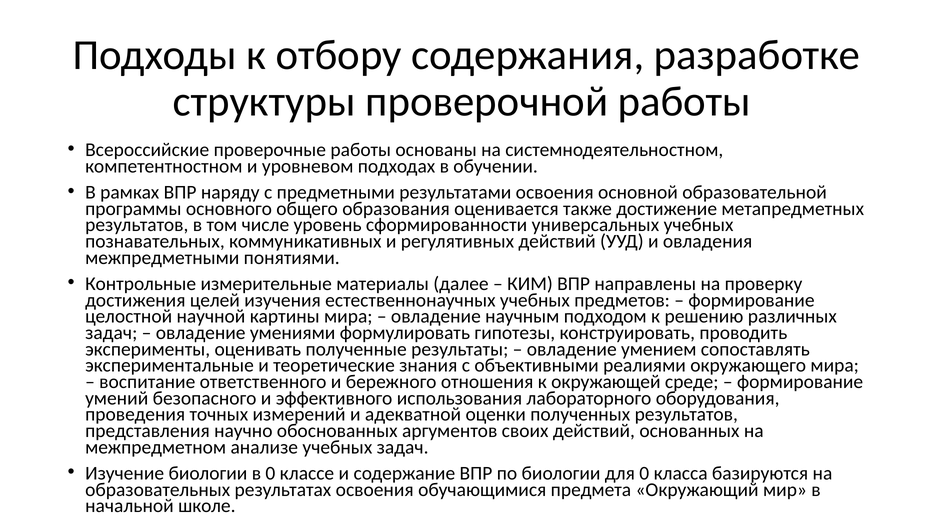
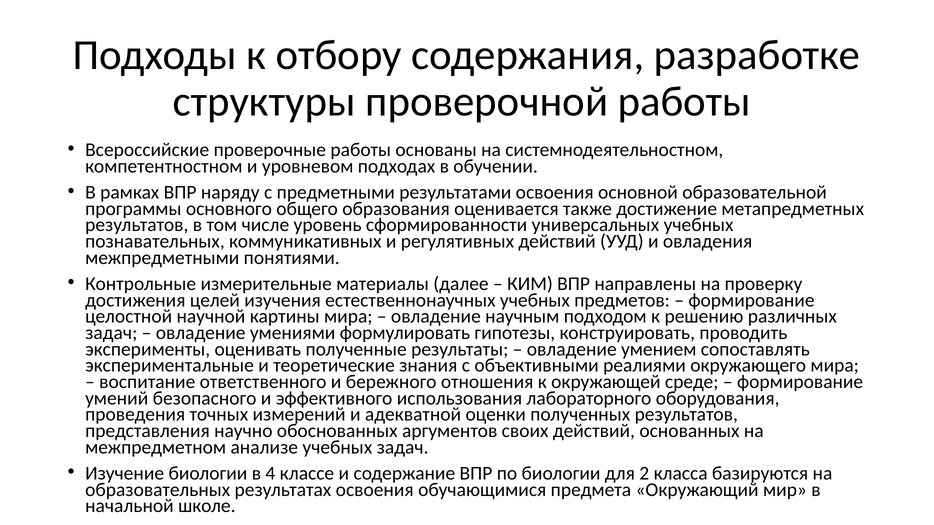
в 0: 0 -> 4
для 0: 0 -> 2
